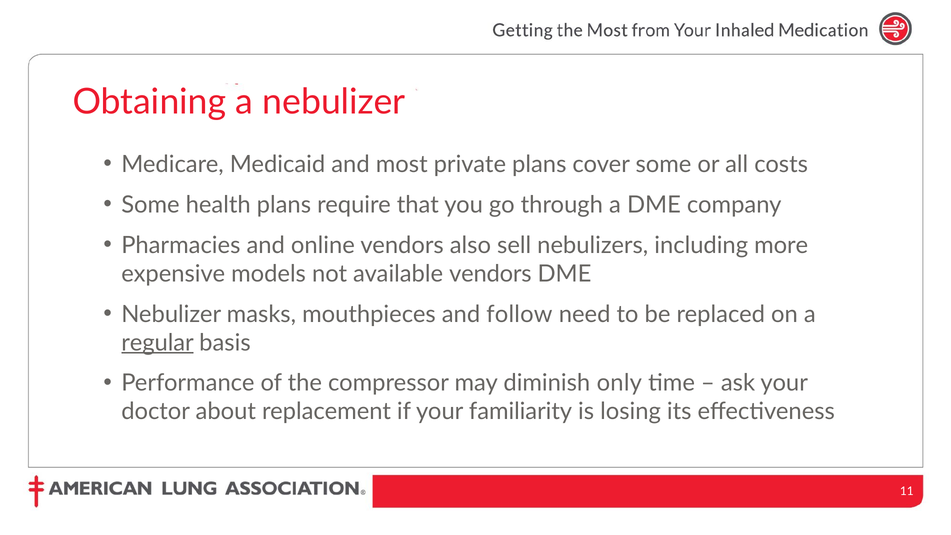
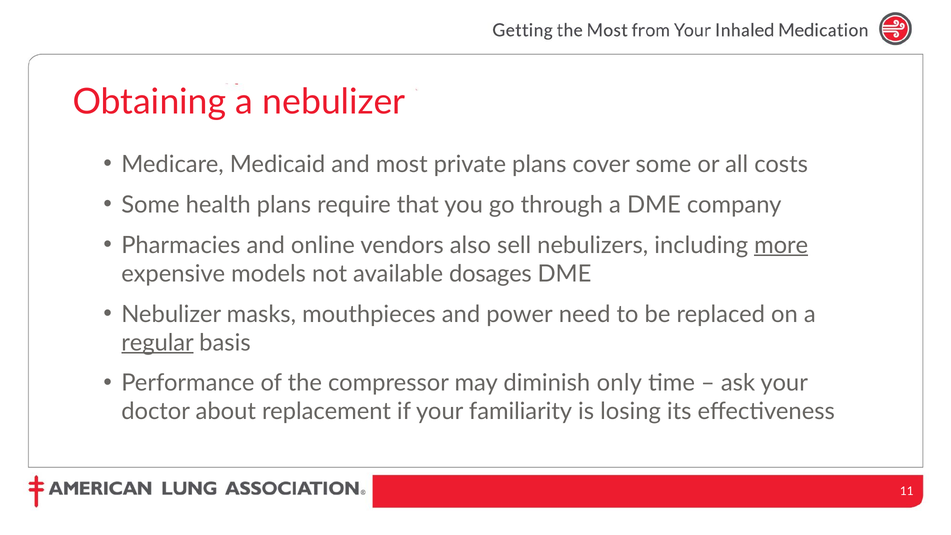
more underline: none -> present
available vendors: vendors -> dosages
follow: follow -> power
